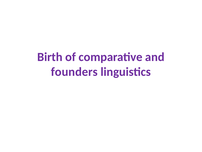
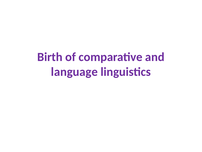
founders: founders -> language
